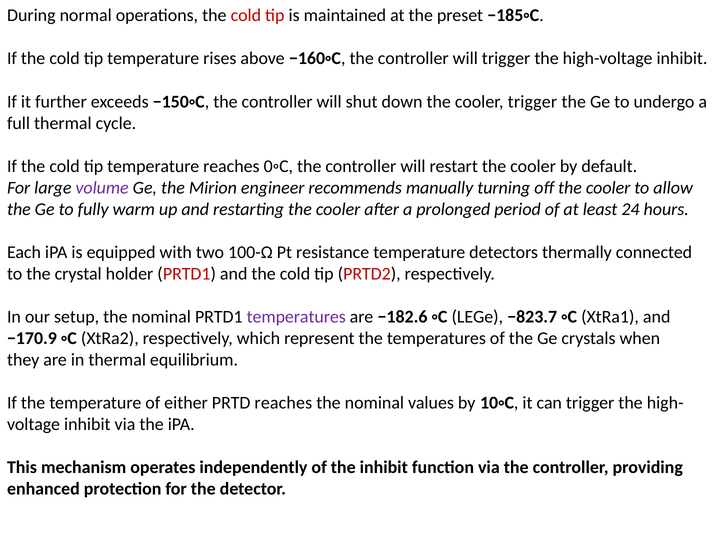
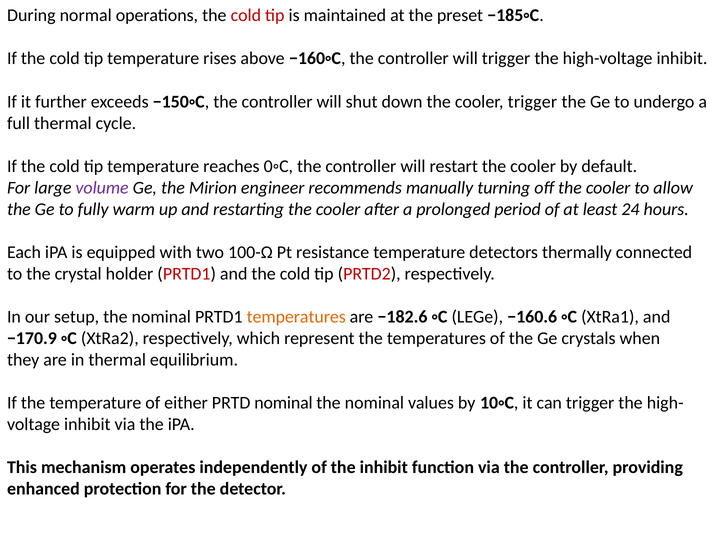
temperatures at (296, 317) colour: purple -> orange
−823.7: −823.7 -> −160.6
PRTD reaches: reaches -> nominal
